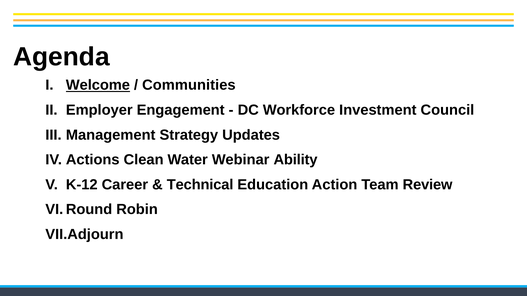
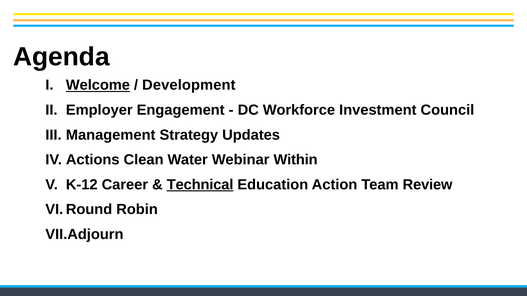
Communities: Communities -> Development
Ability: Ability -> Within
Technical underline: none -> present
